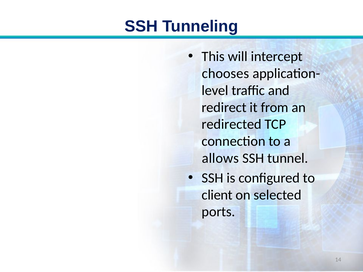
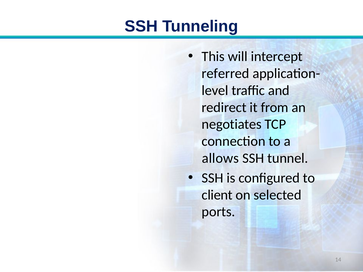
chooses: chooses -> referred
redirected: redirected -> negotiates
